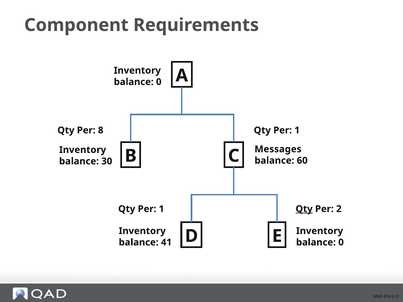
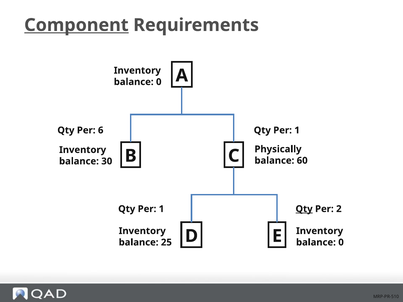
Component underline: none -> present
8: 8 -> 6
Messages: Messages -> Physically
41: 41 -> 25
